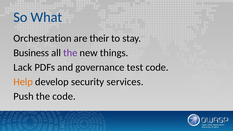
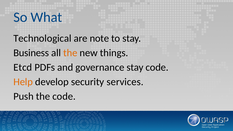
Orchestration: Orchestration -> Technological
their: their -> note
the at (70, 53) colour: purple -> orange
Lack: Lack -> Etcd
governance test: test -> stay
